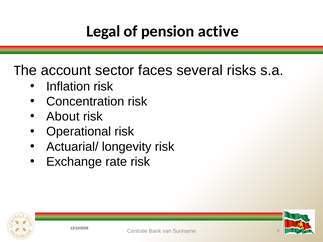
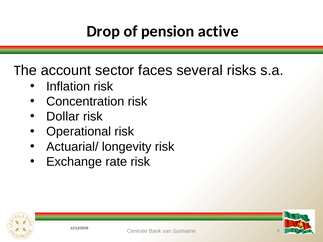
Legal: Legal -> Drop
About: About -> Dollar
